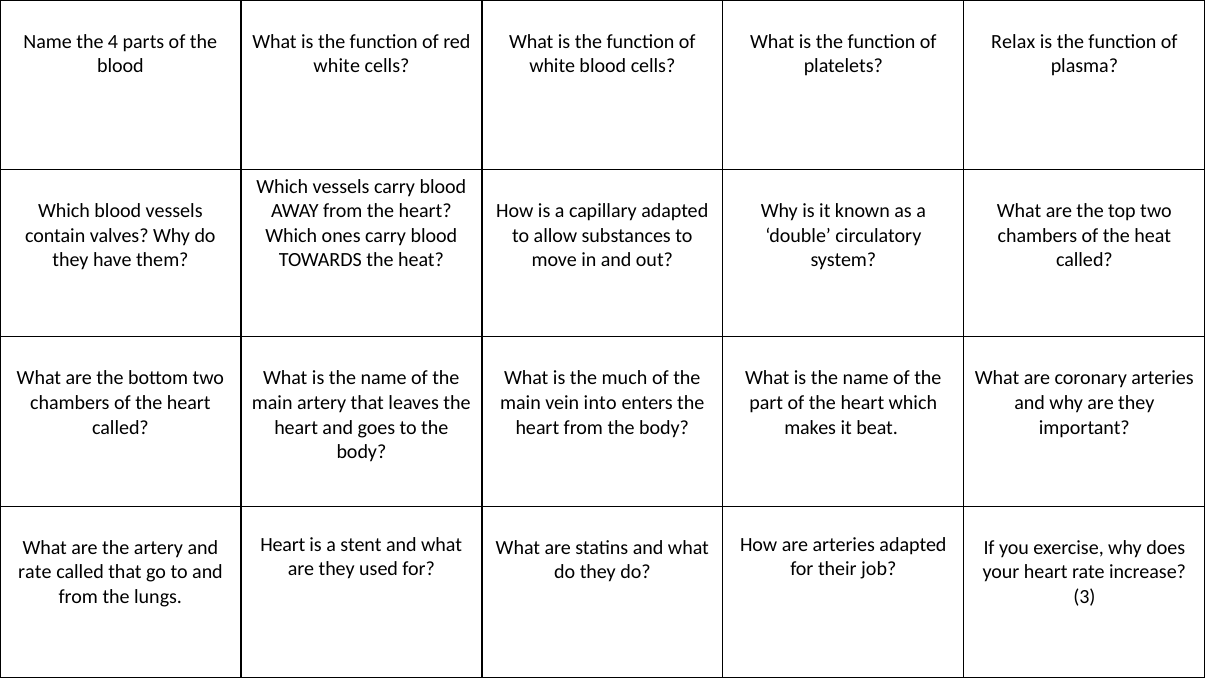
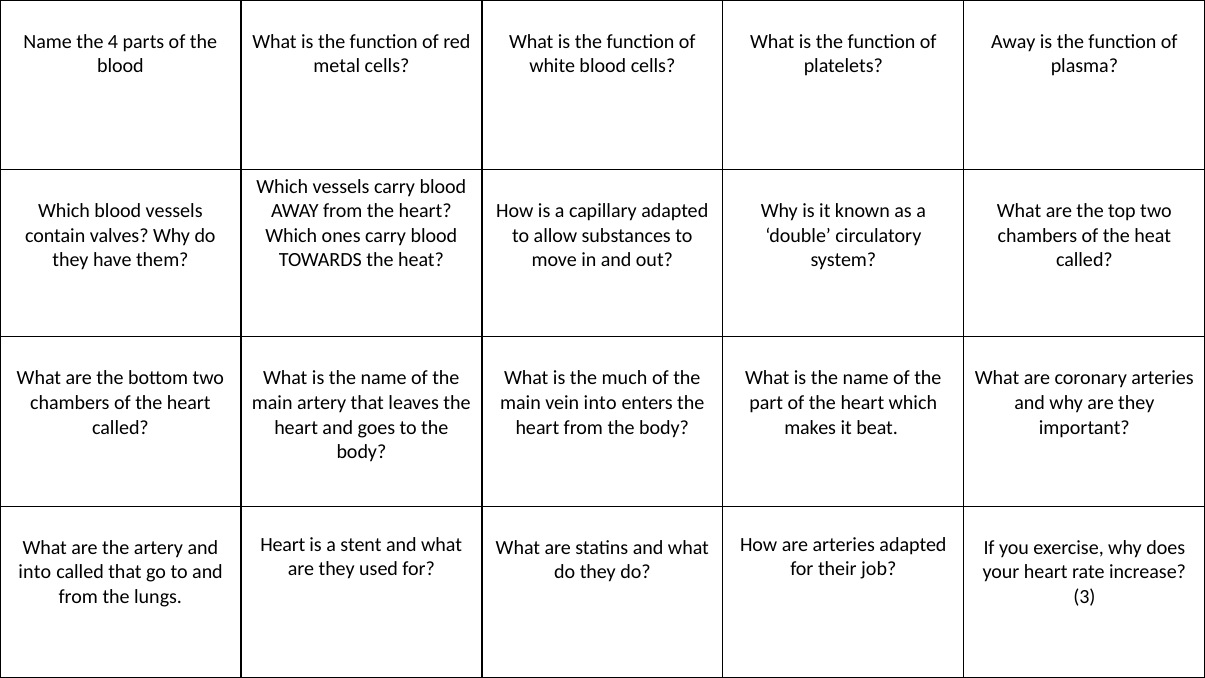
Relax at (1013, 42): Relax -> Away
white at (337, 66): white -> metal
rate at (35, 572): rate -> into
